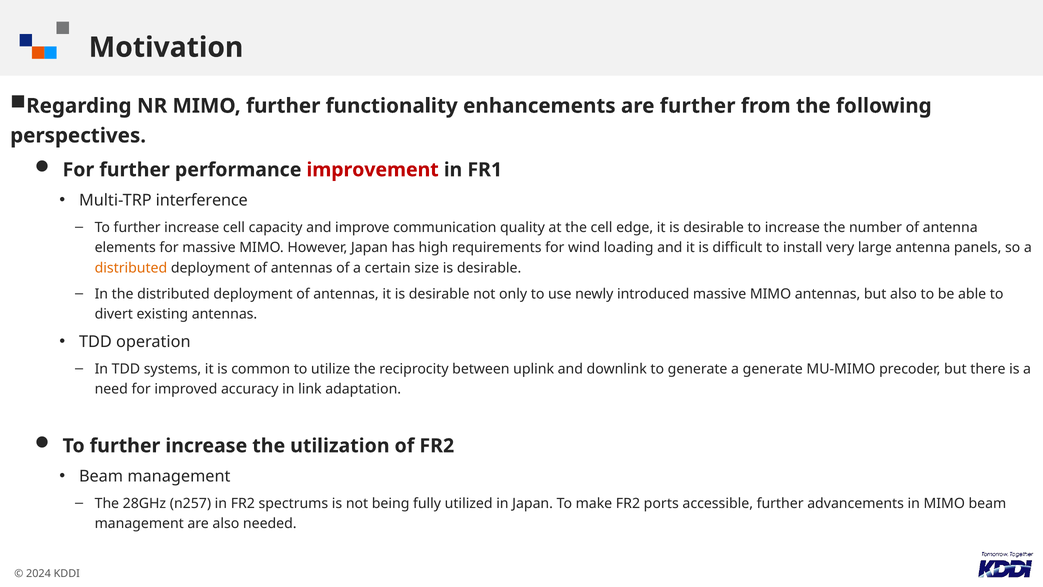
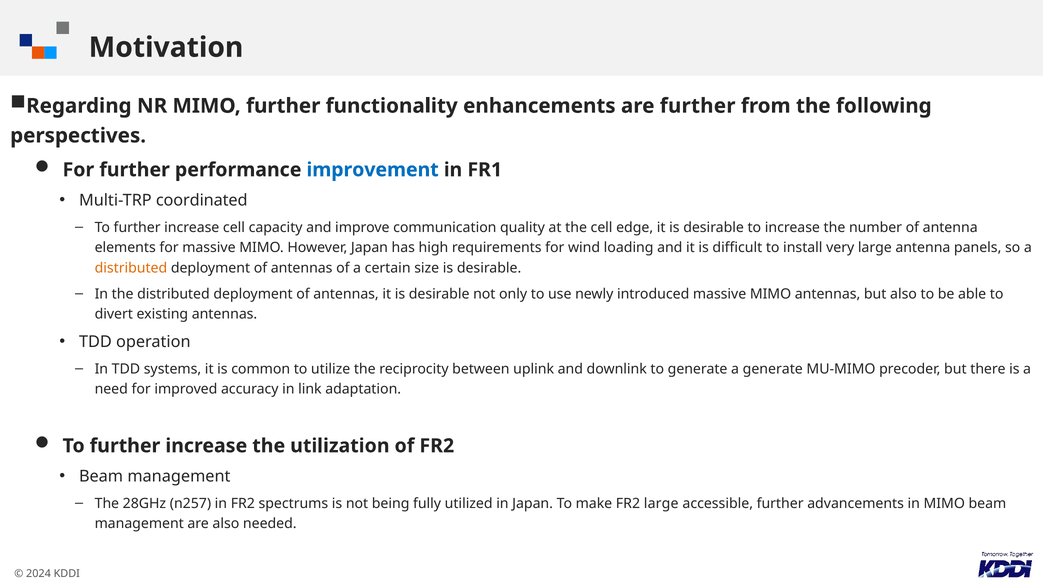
improvement colour: red -> blue
interference: interference -> coordinated
FR2 ports: ports -> large
